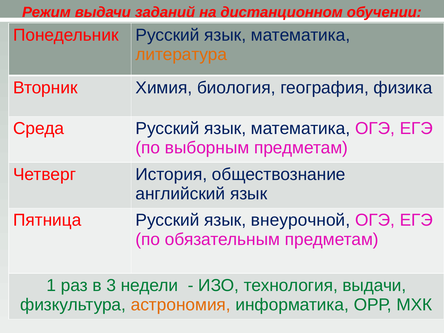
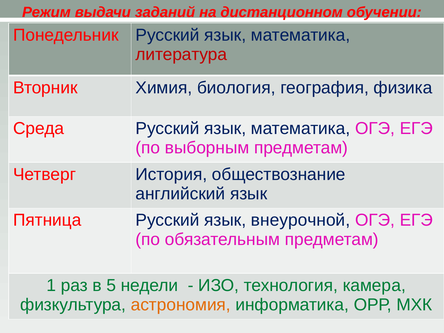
литература colour: orange -> red
3: 3 -> 5
технология выдачи: выдачи -> камера
